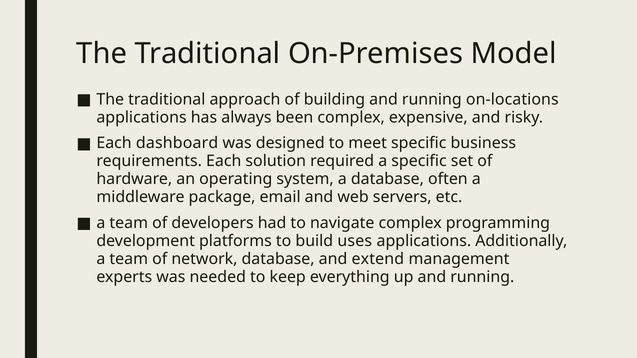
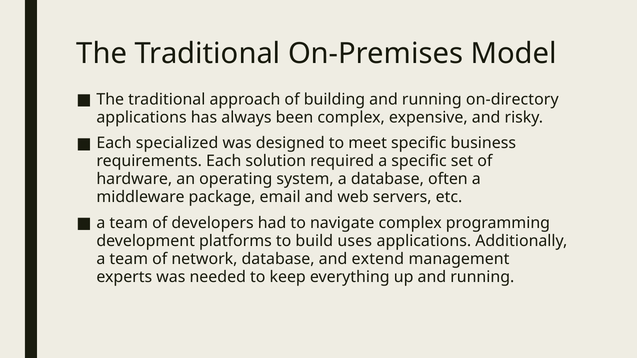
on-locations: on-locations -> on-directory
dashboard: dashboard -> specialized
